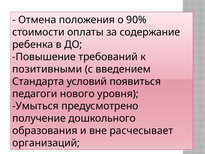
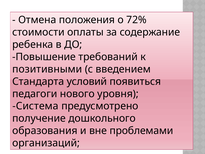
90%: 90% -> 72%
Умыться: Умыться -> Система
расчесывает: расчесывает -> проблемами
